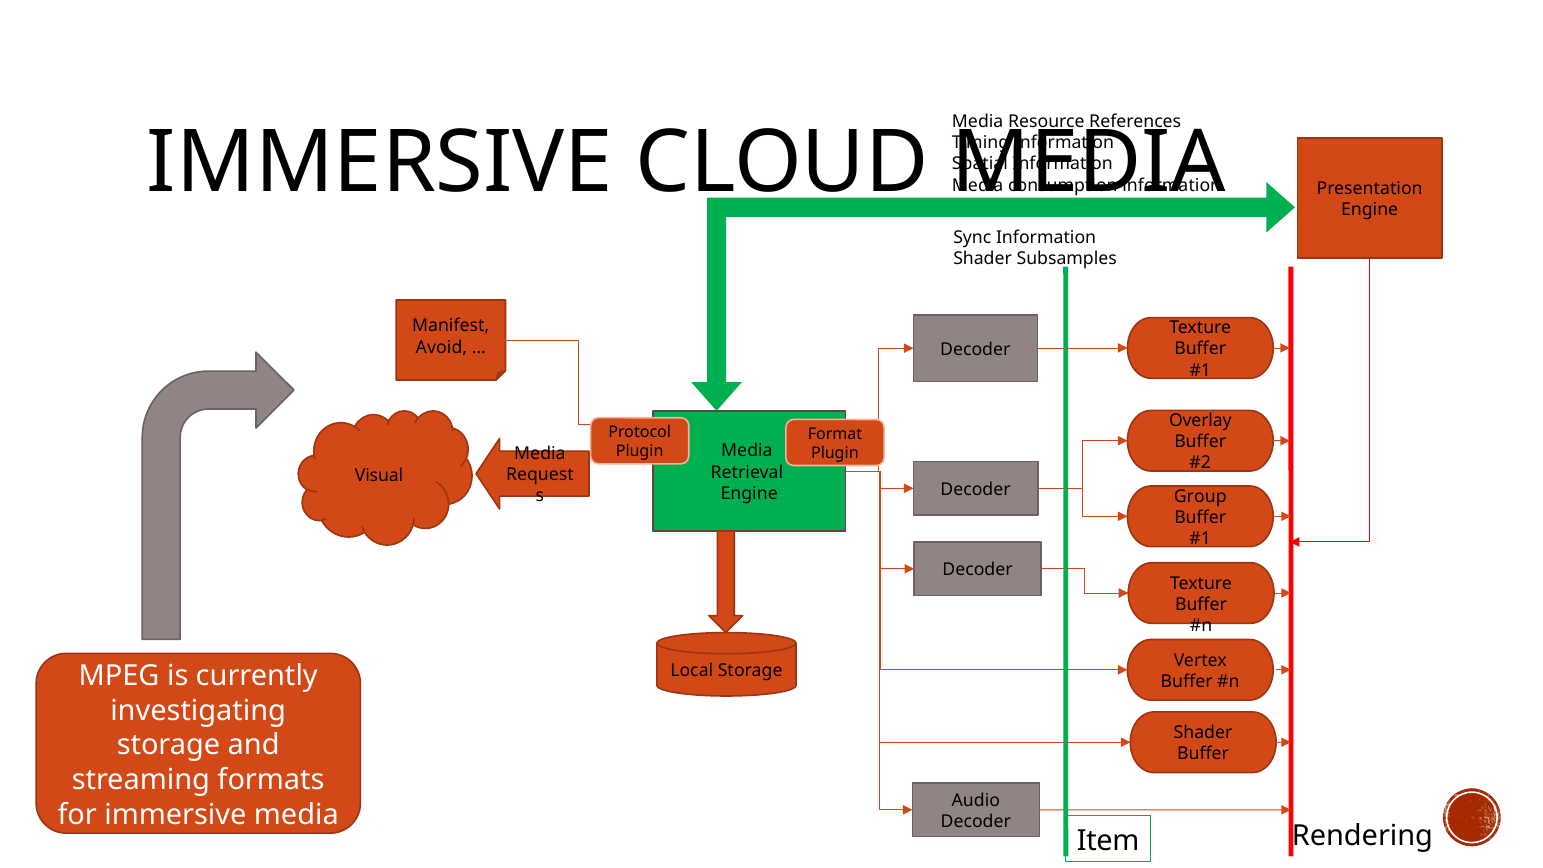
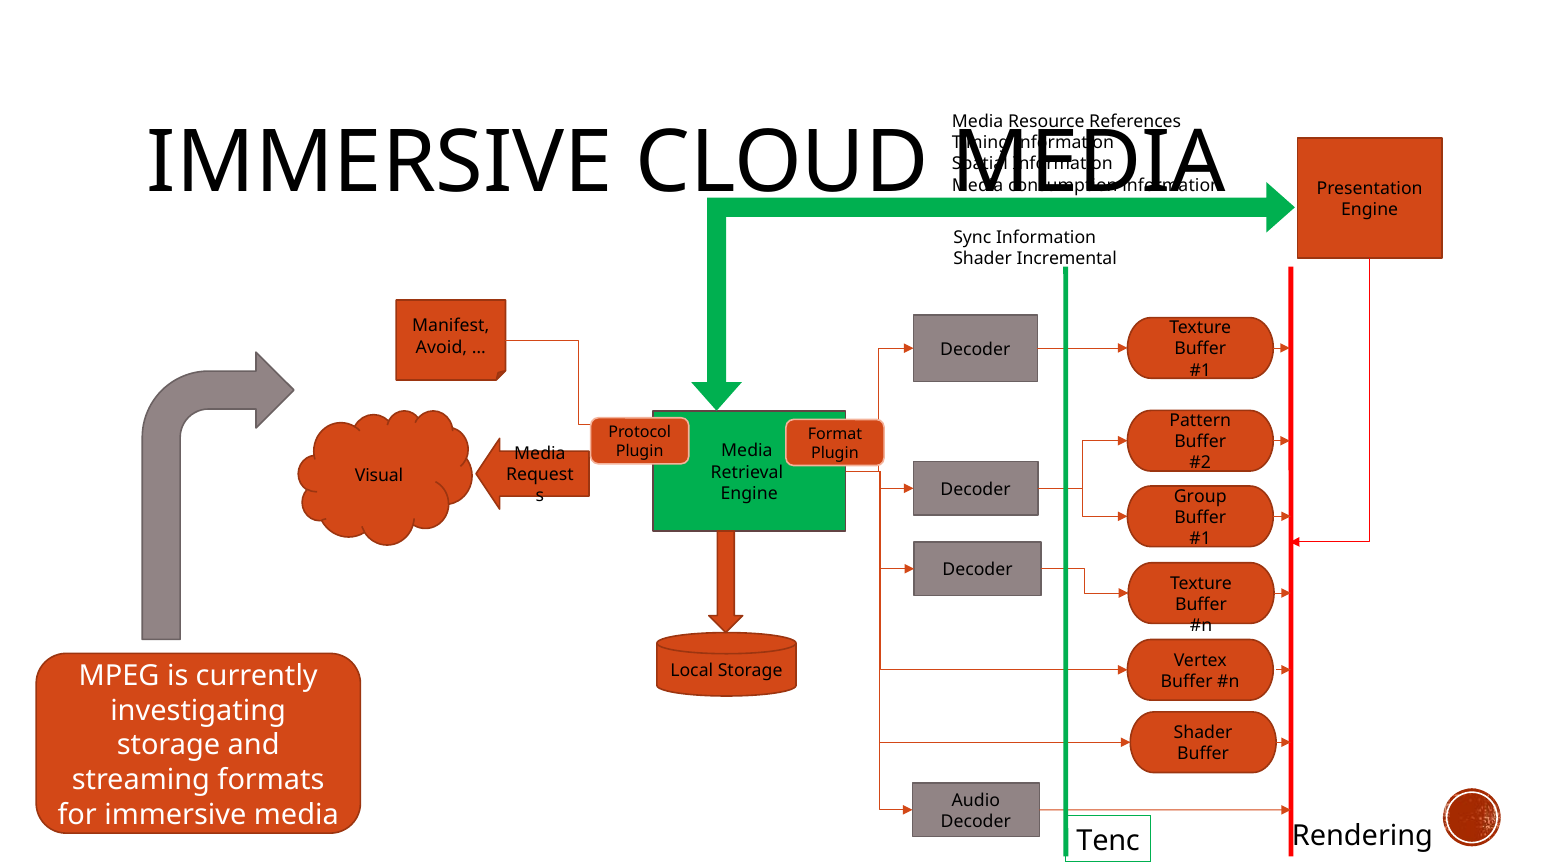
Subsamples: Subsamples -> Incremental
Overlay: Overlay -> Pattern
Item: Item -> Tenc
